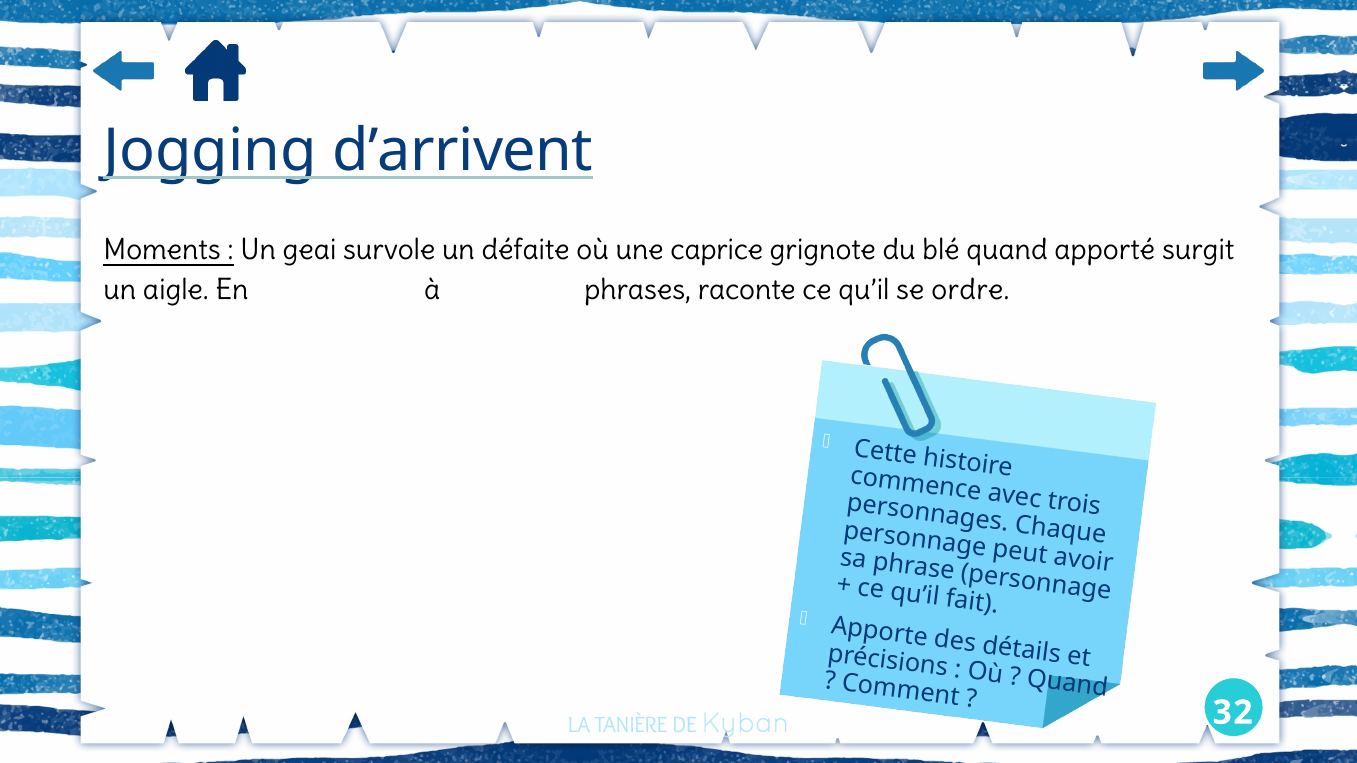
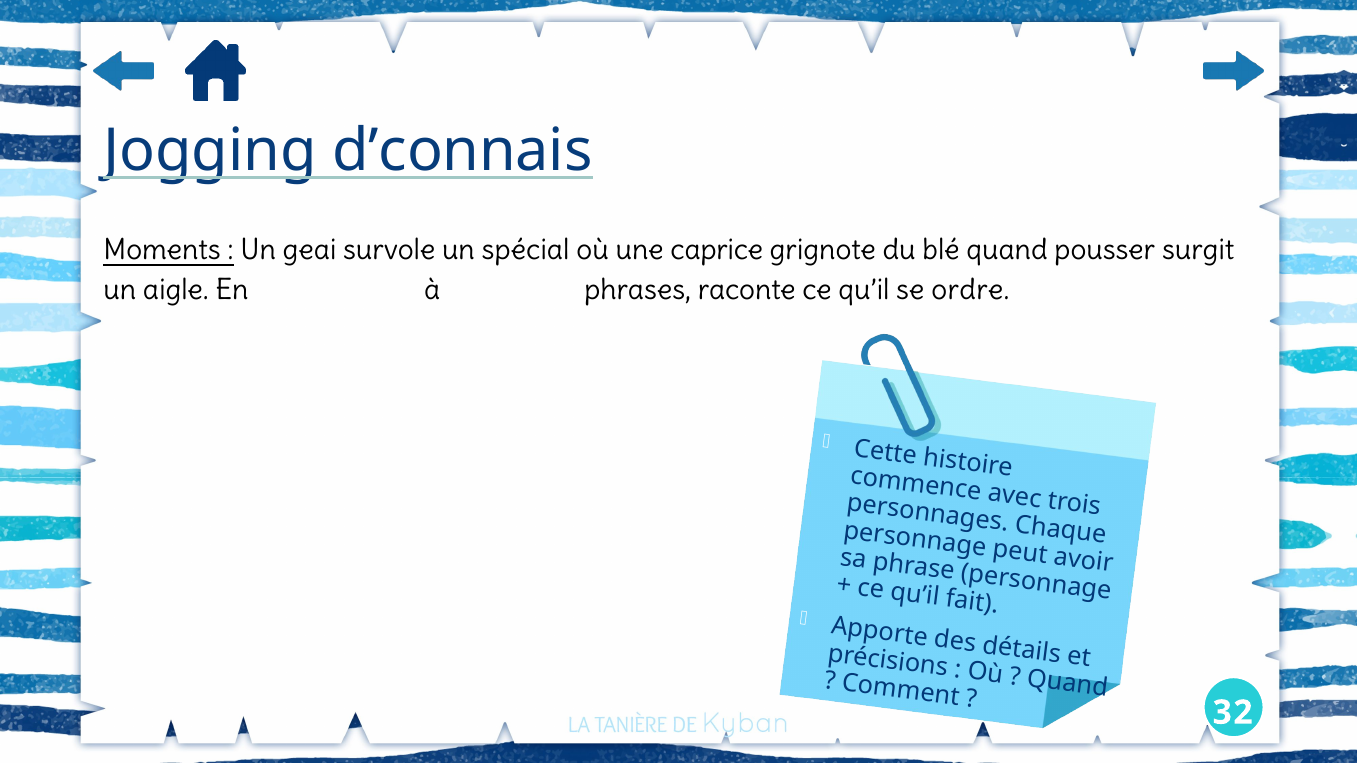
d’arrivent: d’arrivent -> d’connais
défaite: défaite -> spécial
apporté: apporté -> pousser
